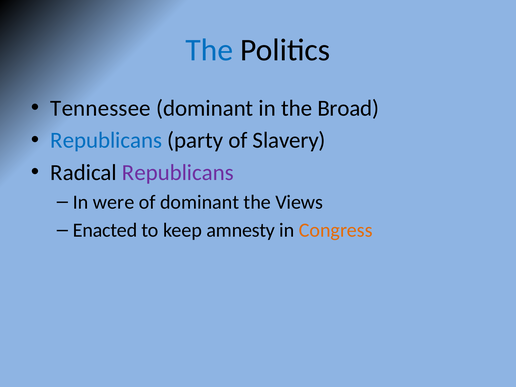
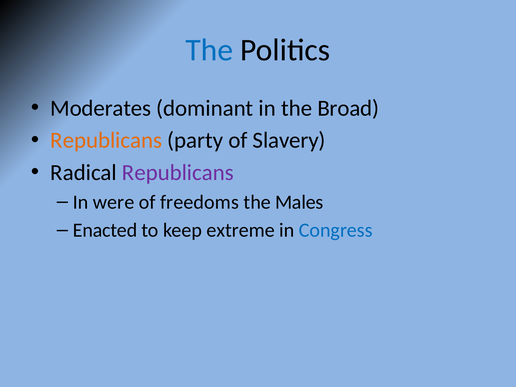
Tennessee: Tennessee -> Moderates
Republicans at (106, 140) colour: blue -> orange
of dominant: dominant -> freedoms
Views: Views -> Males
amnesty: amnesty -> extreme
Congress colour: orange -> blue
